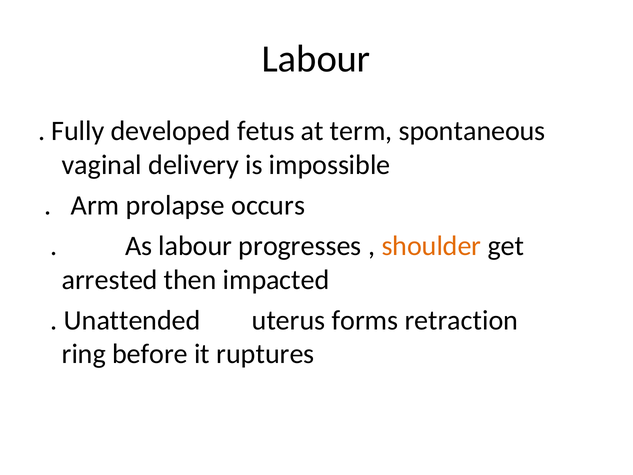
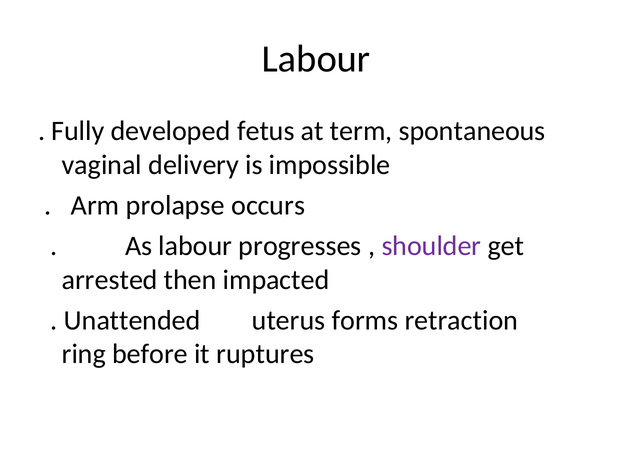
shoulder colour: orange -> purple
